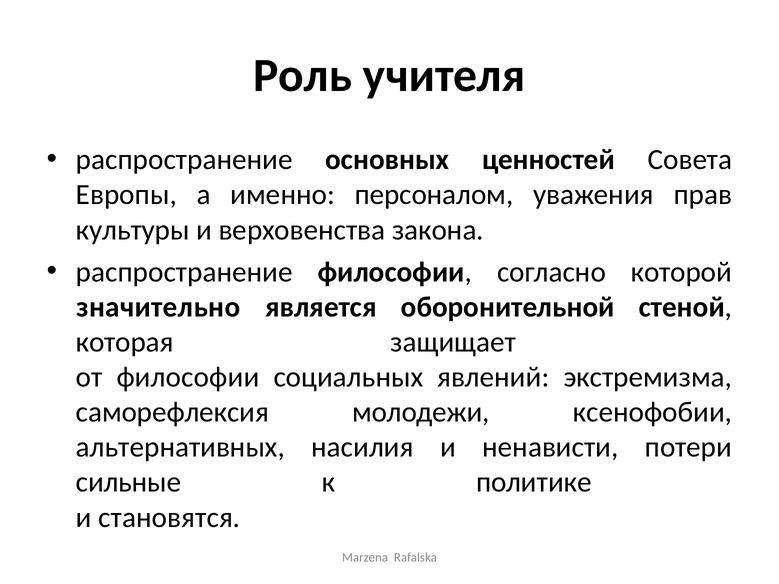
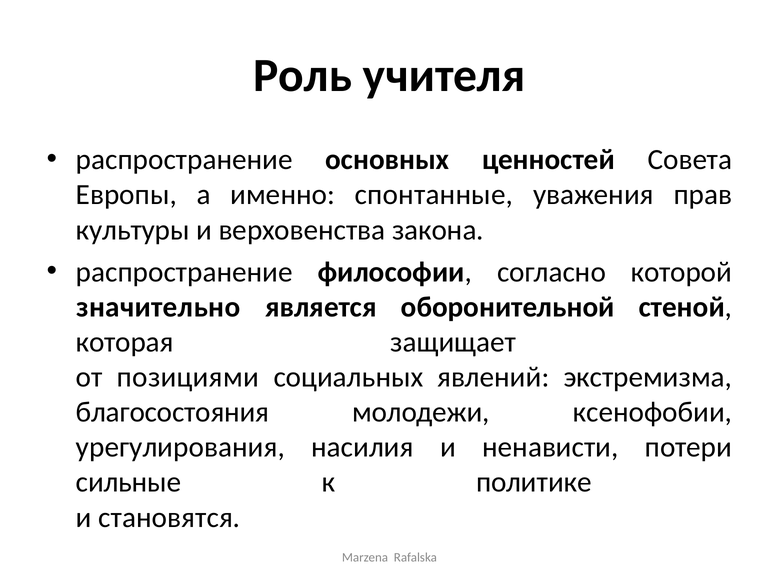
персоналом: персоналом -> спонтанные
от философии: философии -> позициями
саморефлексия: саморефлексия -> благосостояния
альтернативных: альтернативных -> урегулирования
